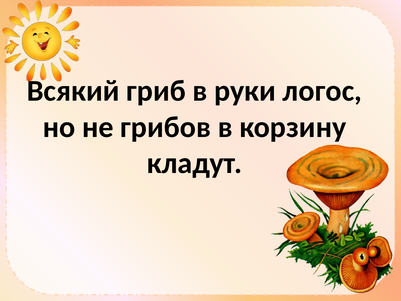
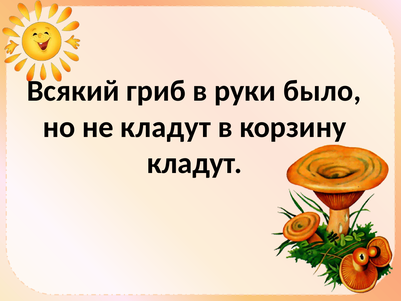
логос: логос -> было
не грибов: грибов -> кладут
